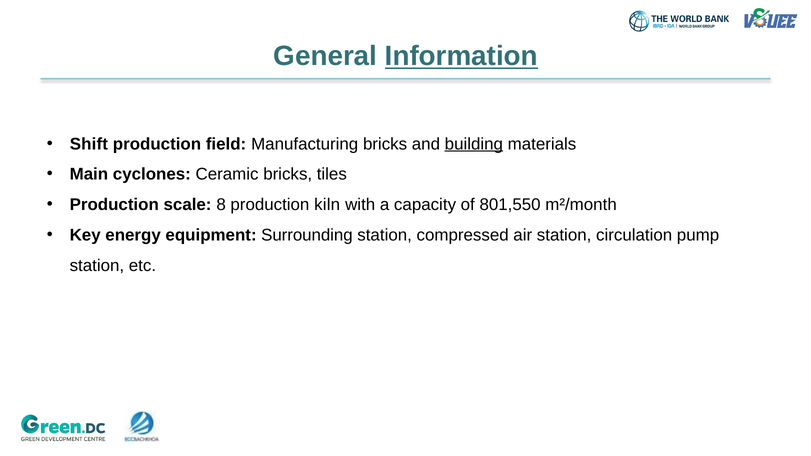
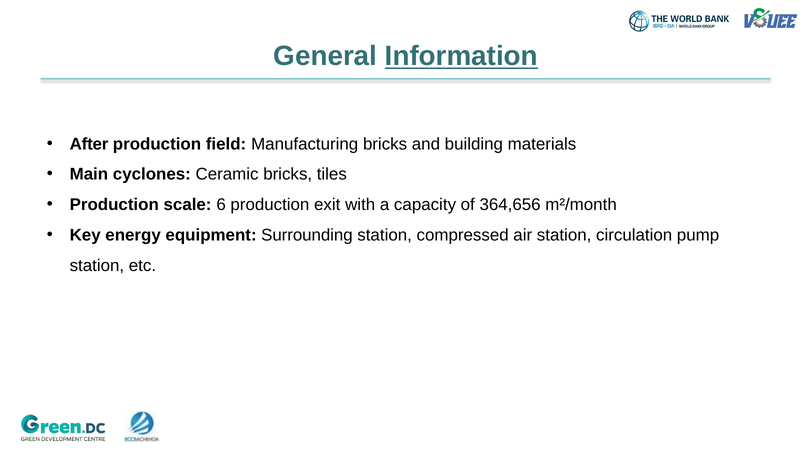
Shift: Shift -> After
building underline: present -> none
8: 8 -> 6
kiln: kiln -> exit
801,550: 801,550 -> 364,656
